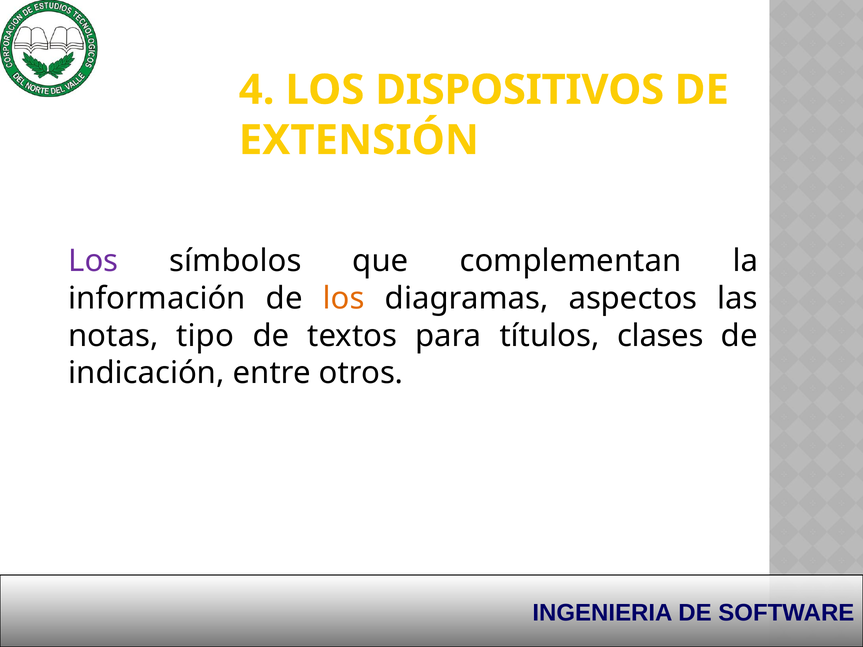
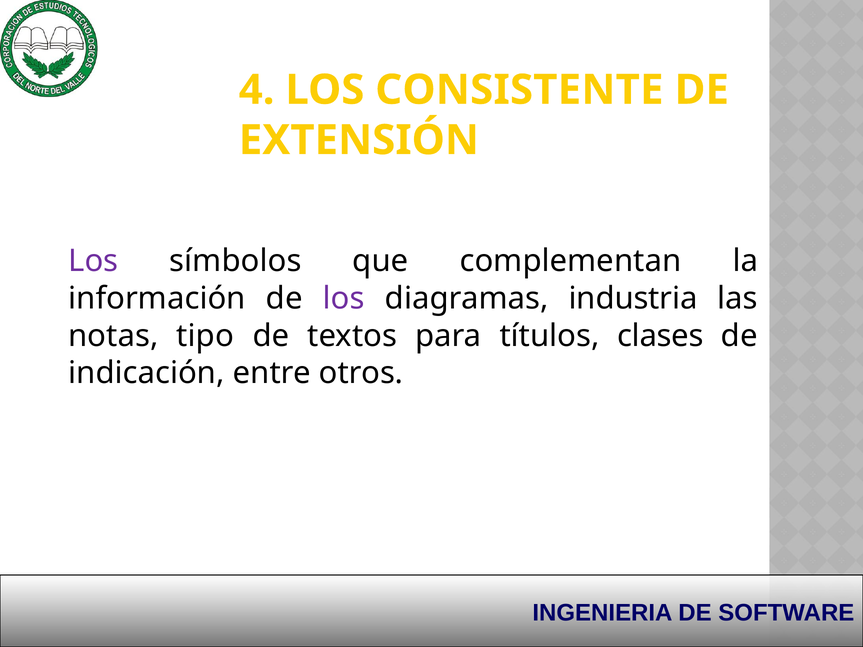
DISPOSITIVOS: DISPOSITIVOS -> CONSISTENTE
los at (344, 299) colour: orange -> purple
aspectos: aspectos -> industria
